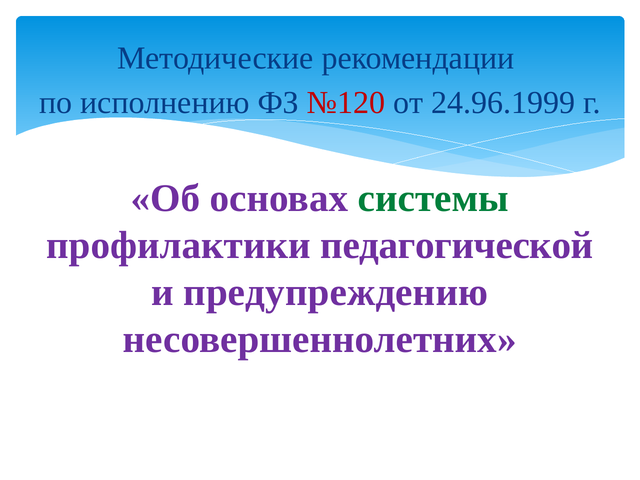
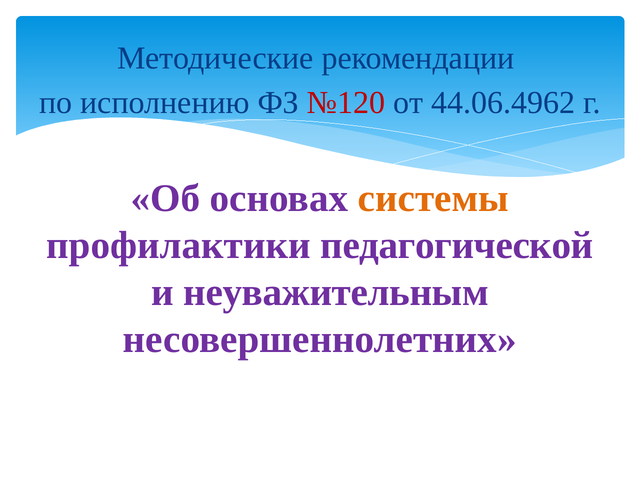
24.96.1999: 24.96.1999 -> 44.06.4962
системы colour: green -> orange
предупреждению: предупреждению -> неуважительным
